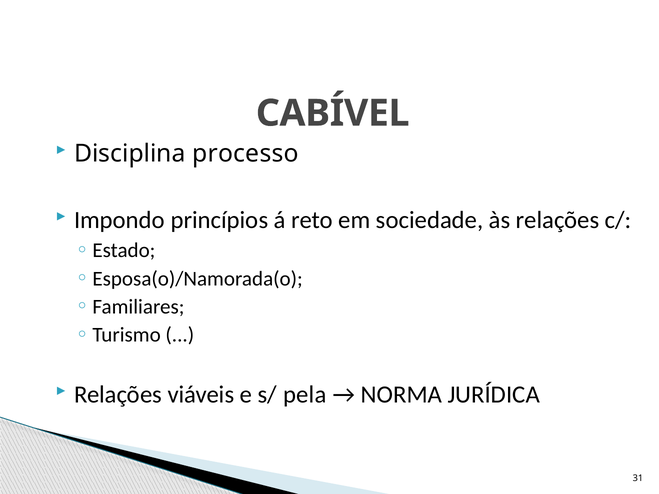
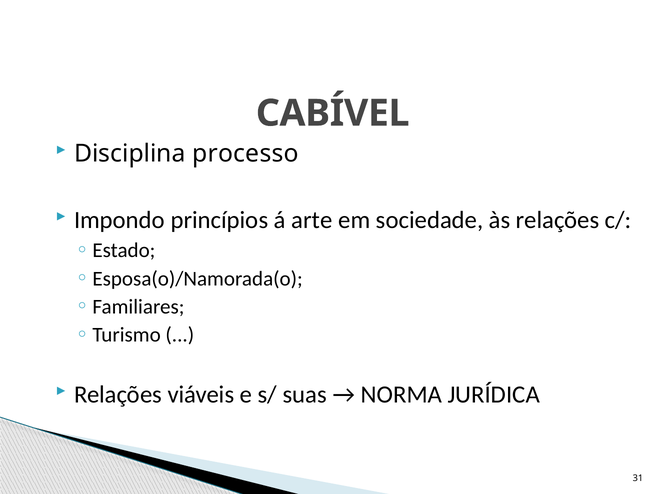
reto: reto -> arte
pela: pela -> suas
